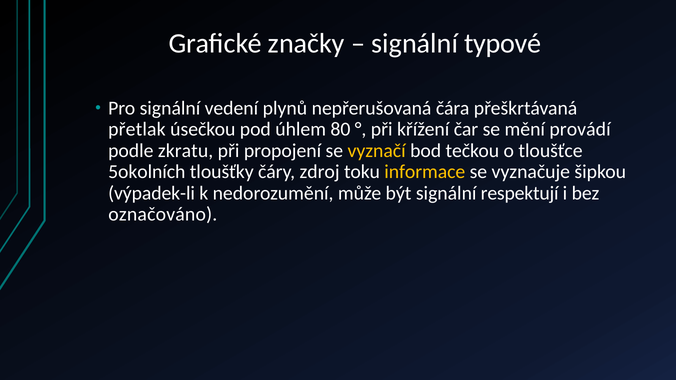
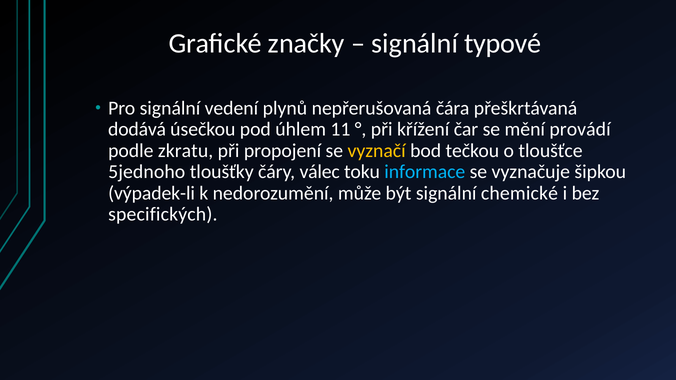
přetlak: přetlak -> dodává
80: 80 -> 11
5okolních: 5okolních -> 5jednoho
zdroj: zdroj -> válec
informace colour: yellow -> light blue
respektují: respektují -> chemické
označováno: označováno -> specifických
